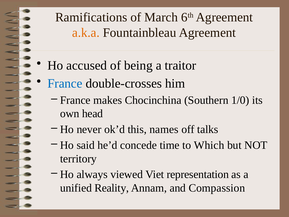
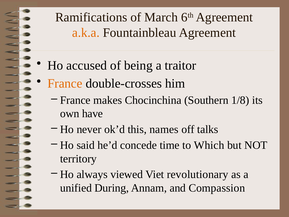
France at (65, 83) colour: blue -> orange
1/0: 1/0 -> 1/8
head: head -> have
representation: representation -> revolutionary
Reality: Reality -> During
